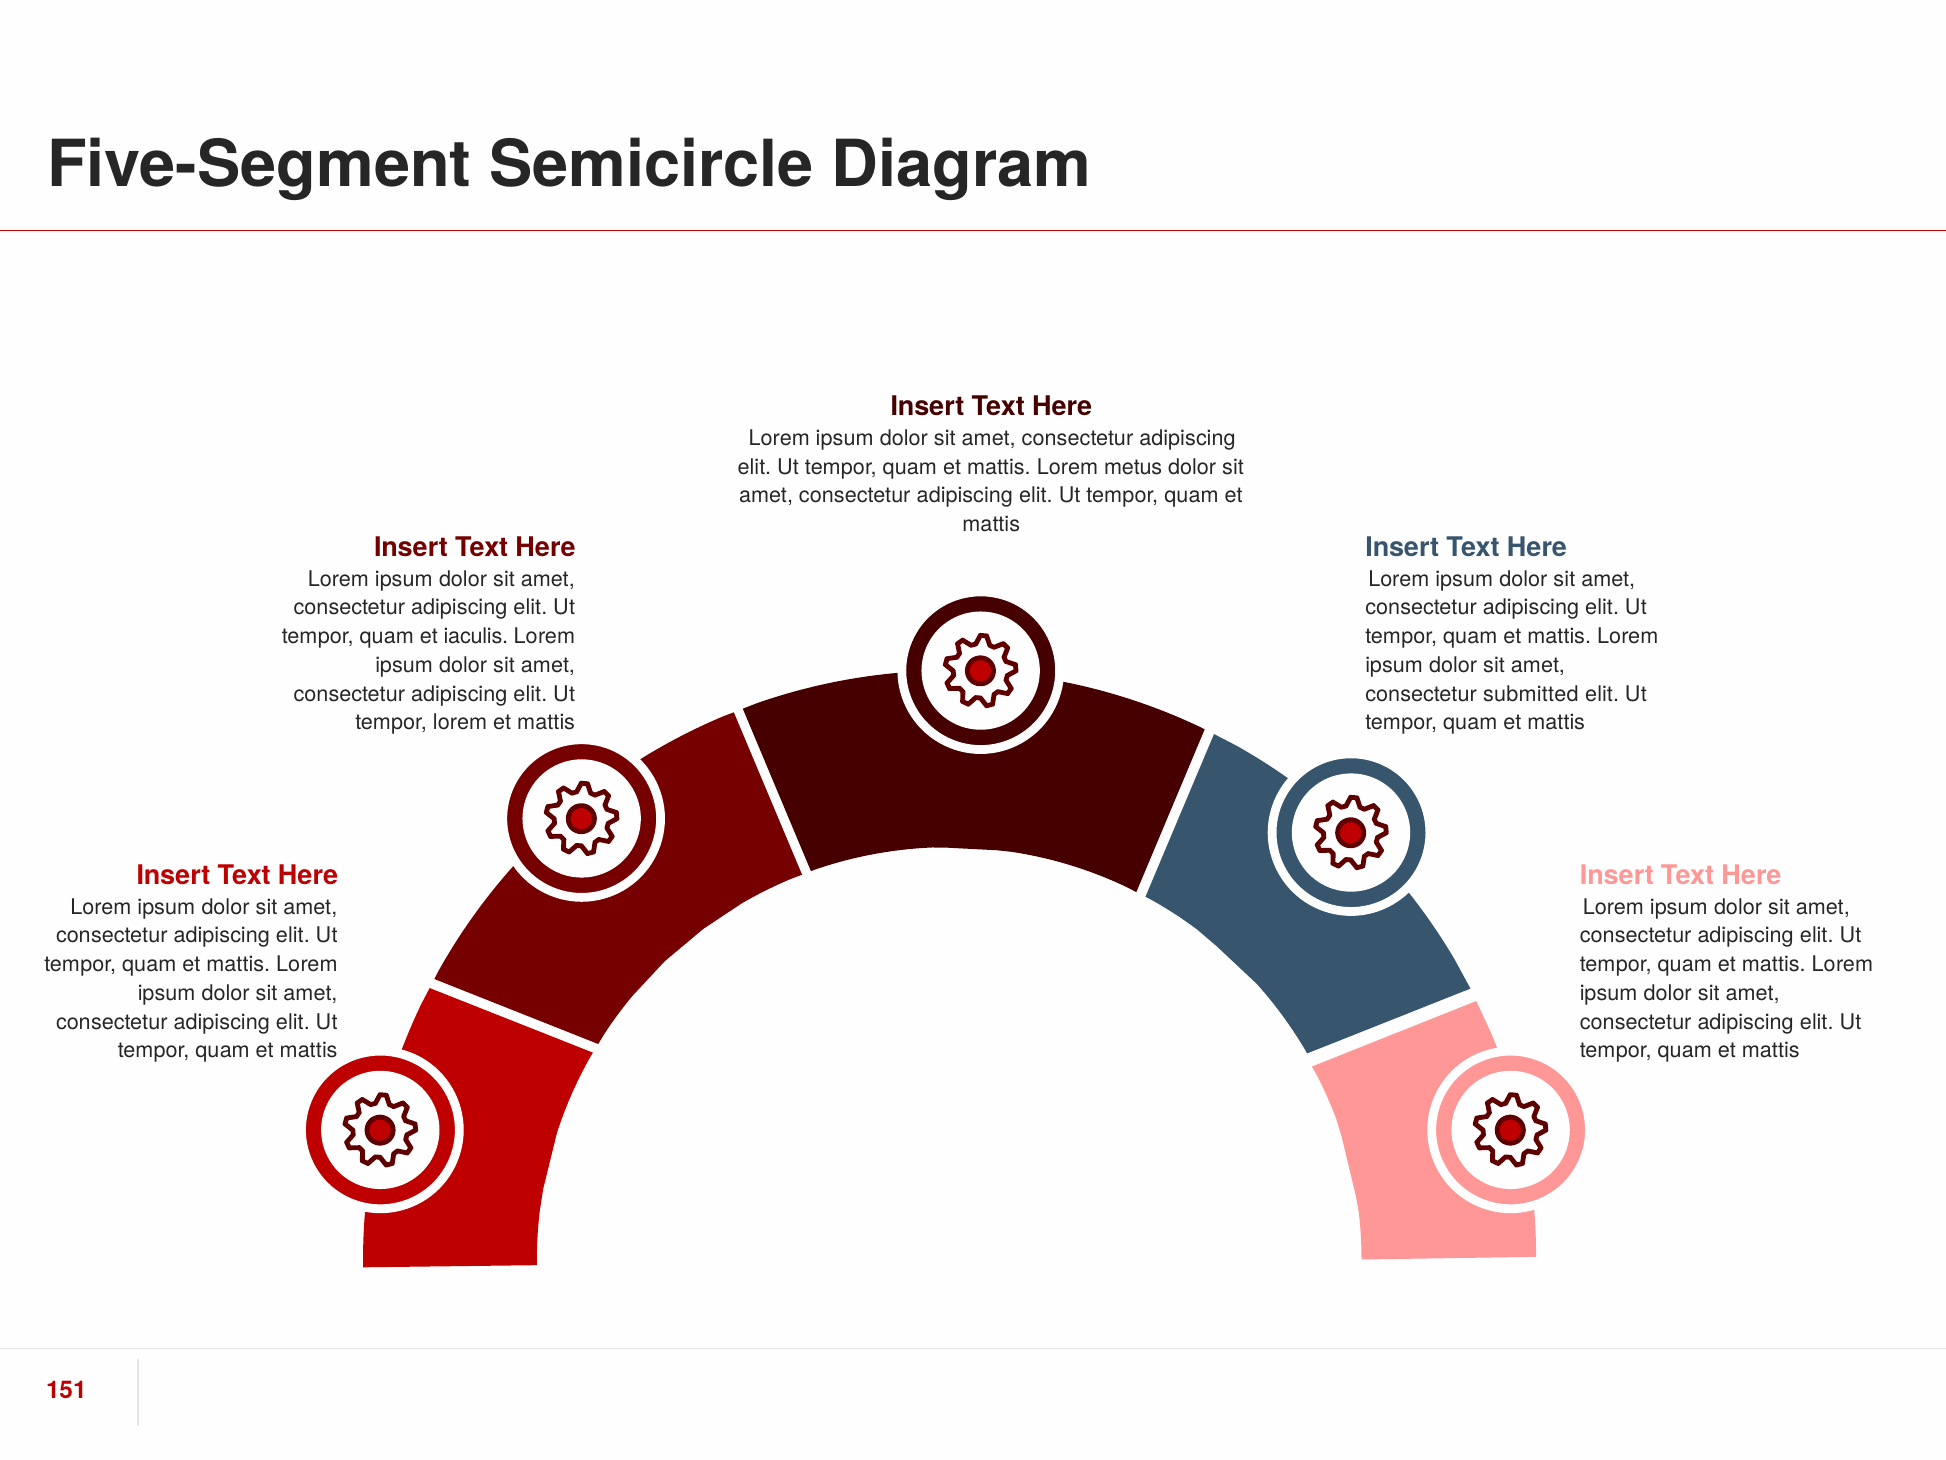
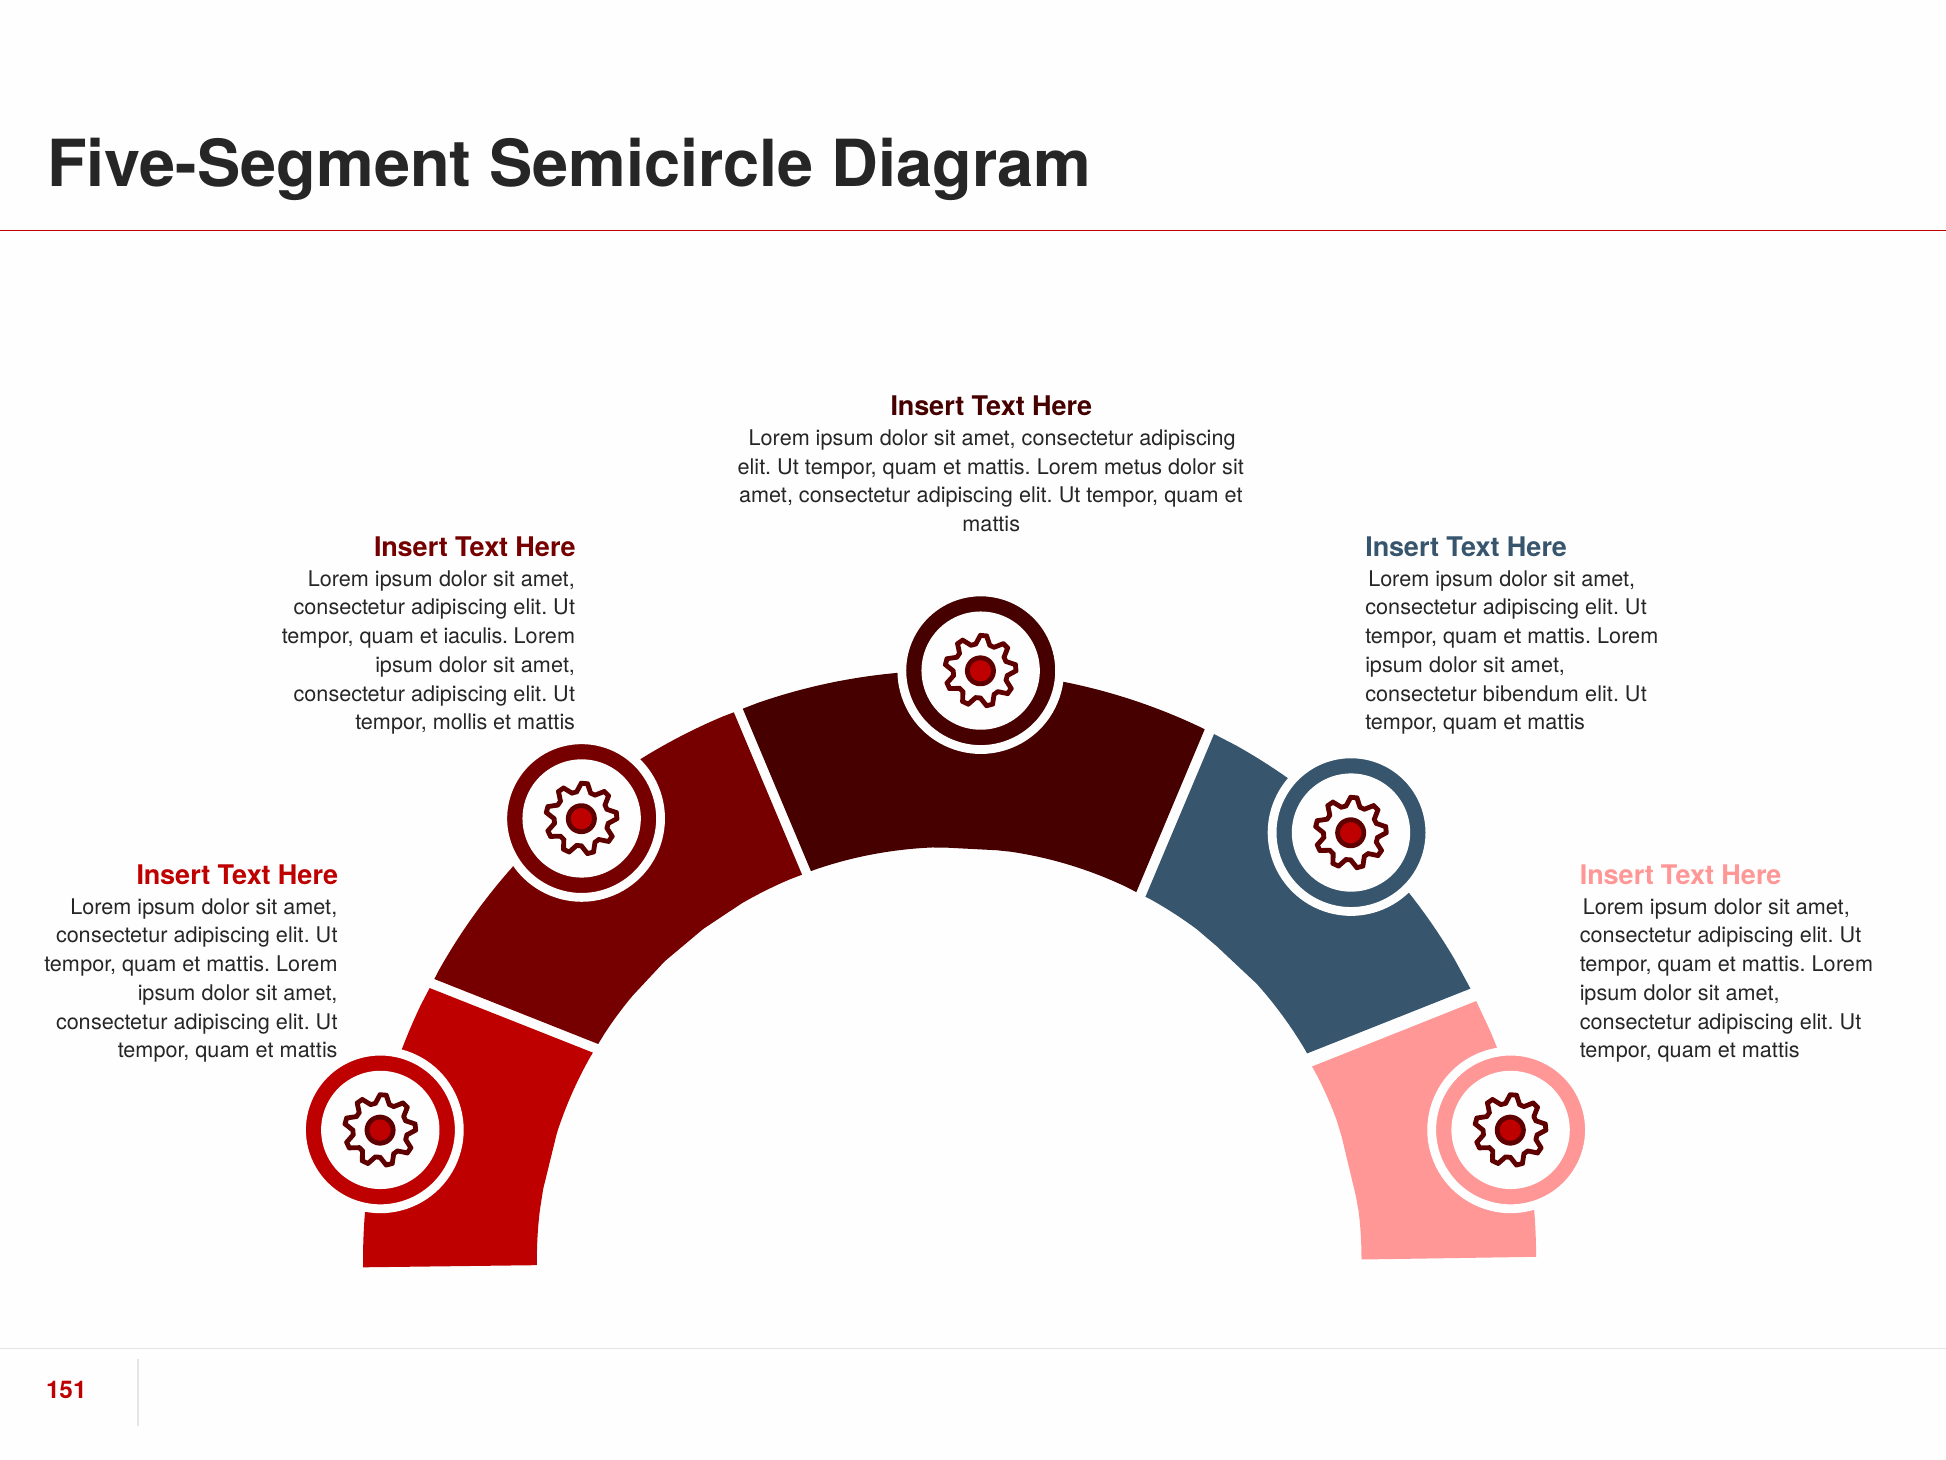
submitted: submitted -> bibendum
tempor lorem: lorem -> mollis
